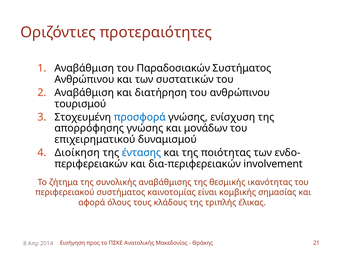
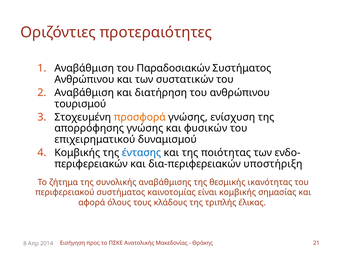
προσφορά colour: blue -> orange
μονάδων: μονάδων -> φυσικών
Διοίκηση at (77, 153): Διοίκηση -> Κομβικής
involvement: involvement -> υποστήριξη
